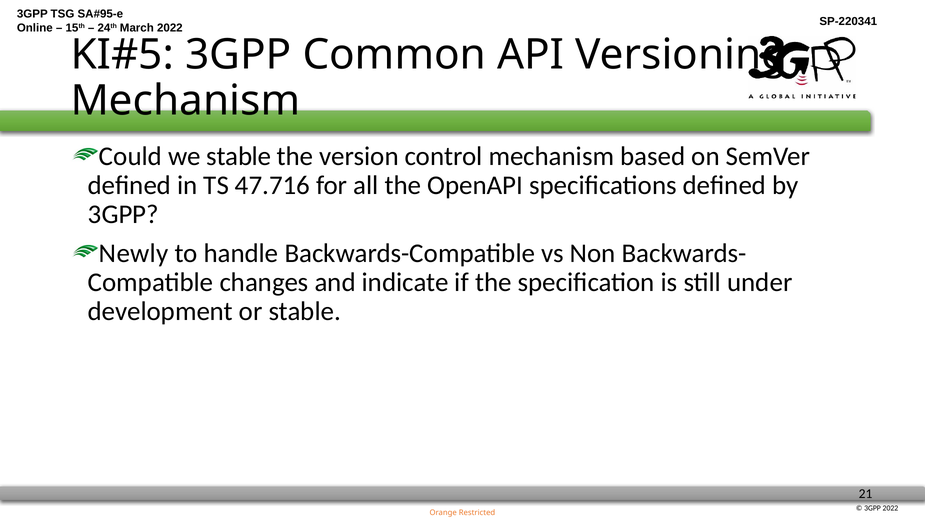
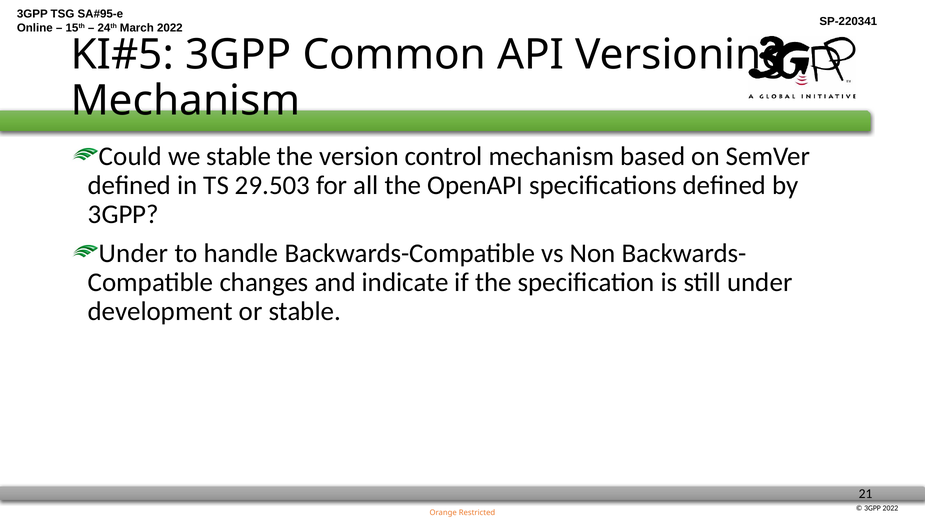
47.716: 47.716 -> 29.503
Newly at (134, 253): Newly -> Under
